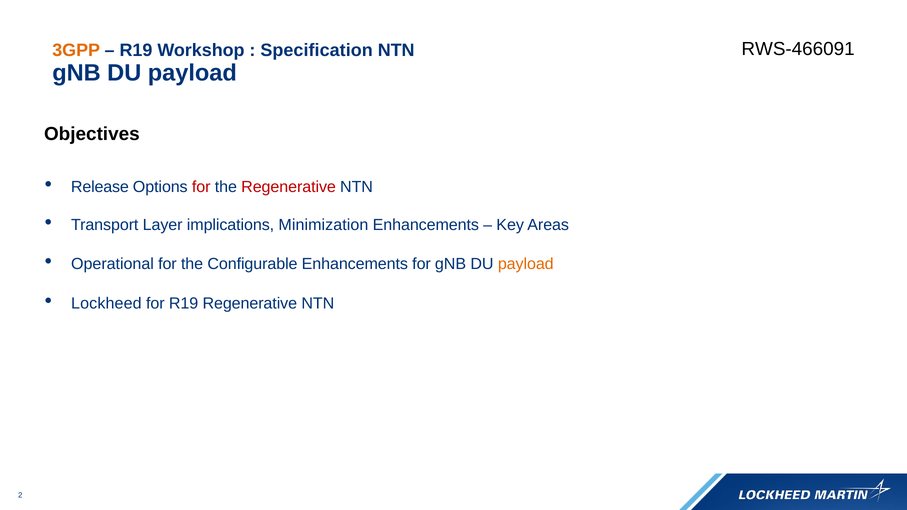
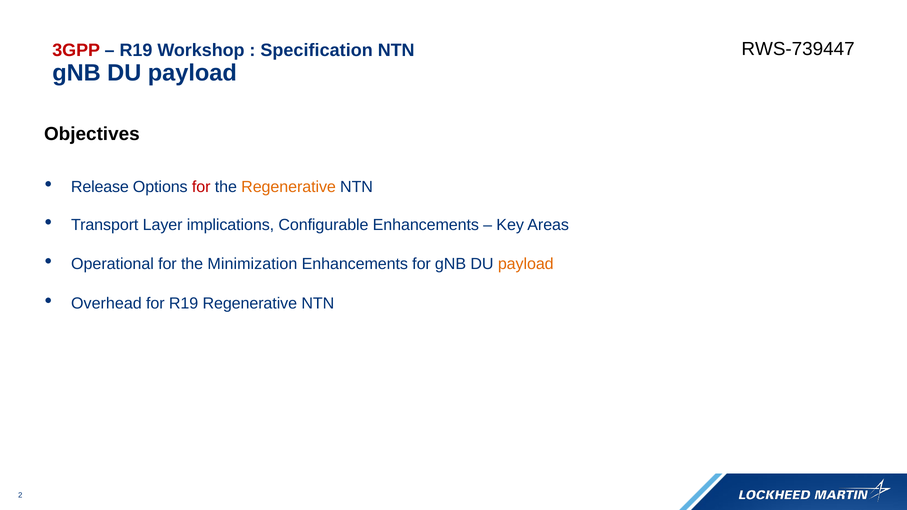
RWS-466091: RWS-466091 -> RWS-739447
3GPP colour: orange -> red
Regenerative at (289, 187) colour: red -> orange
Minimization: Minimization -> Configurable
Configurable: Configurable -> Minimization
Lockheed: Lockheed -> Overhead
